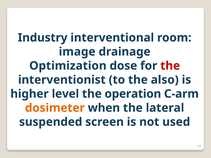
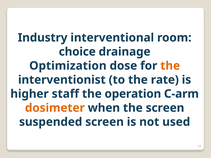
image: image -> choice
the at (170, 66) colour: red -> orange
also: also -> rate
level: level -> staff
the lateral: lateral -> screen
